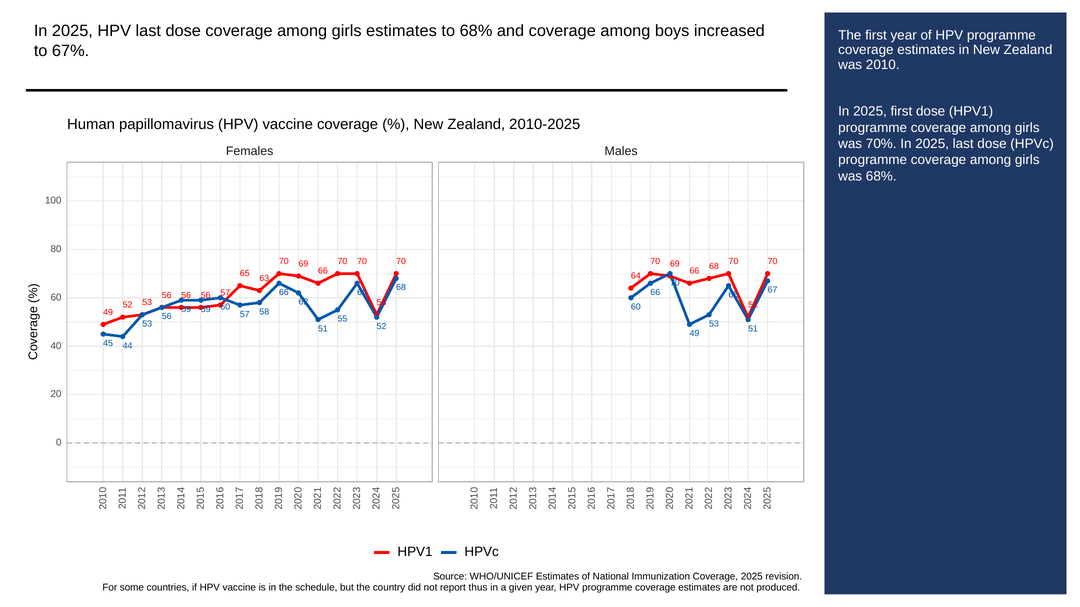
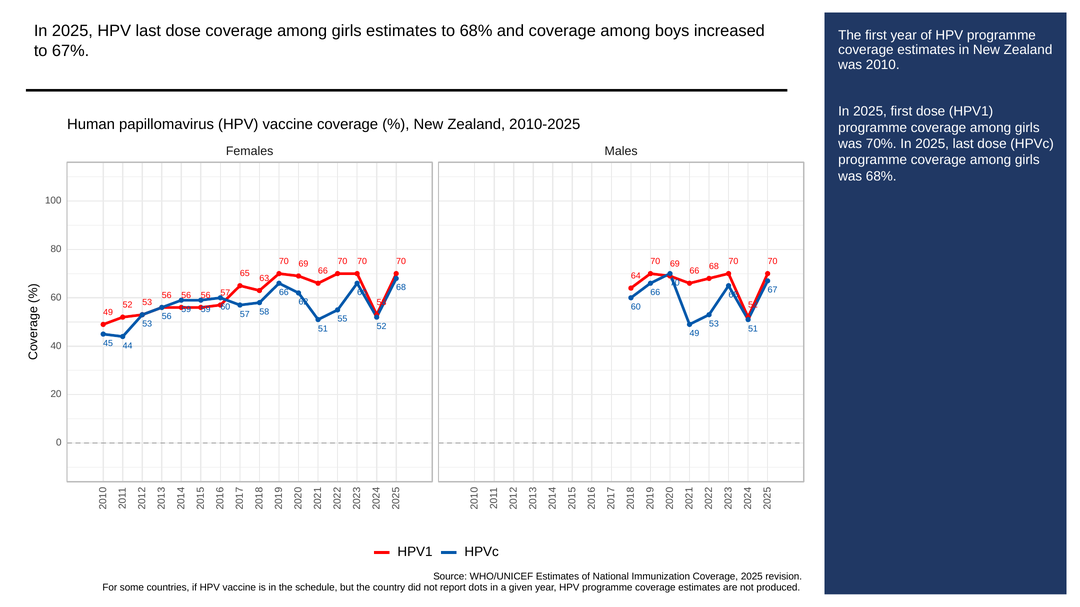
thus: thus -> dots
